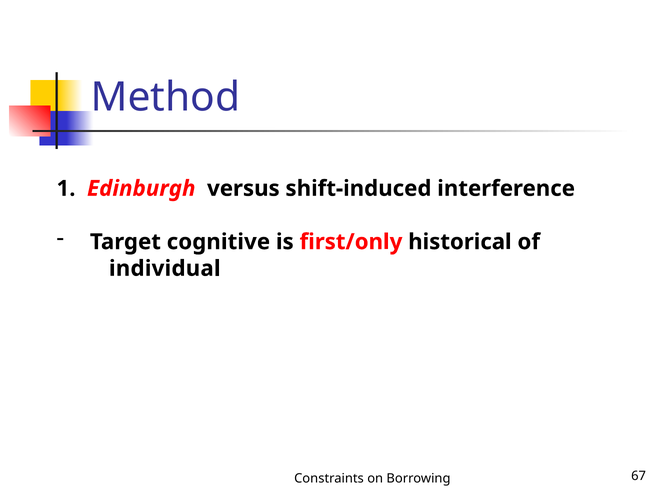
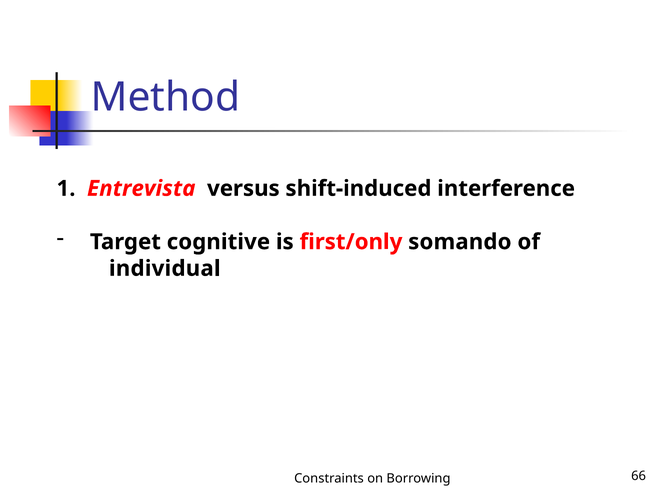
Edinburgh: Edinburgh -> Entrevista
historical: historical -> somando
67: 67 -> 66
